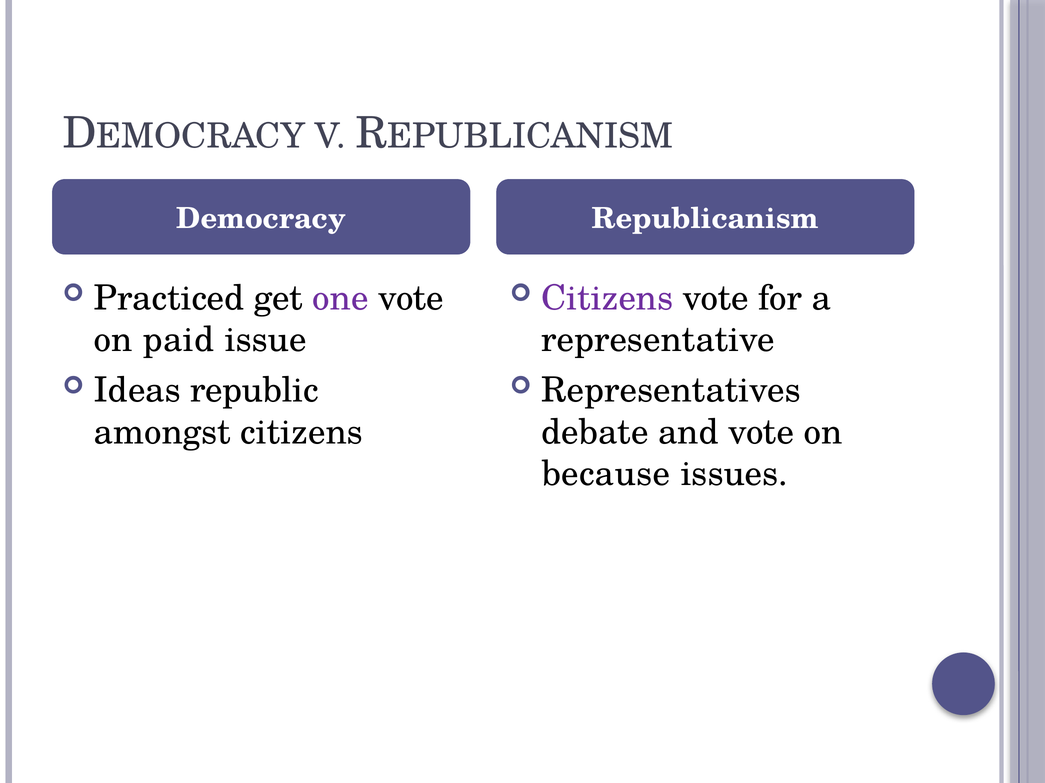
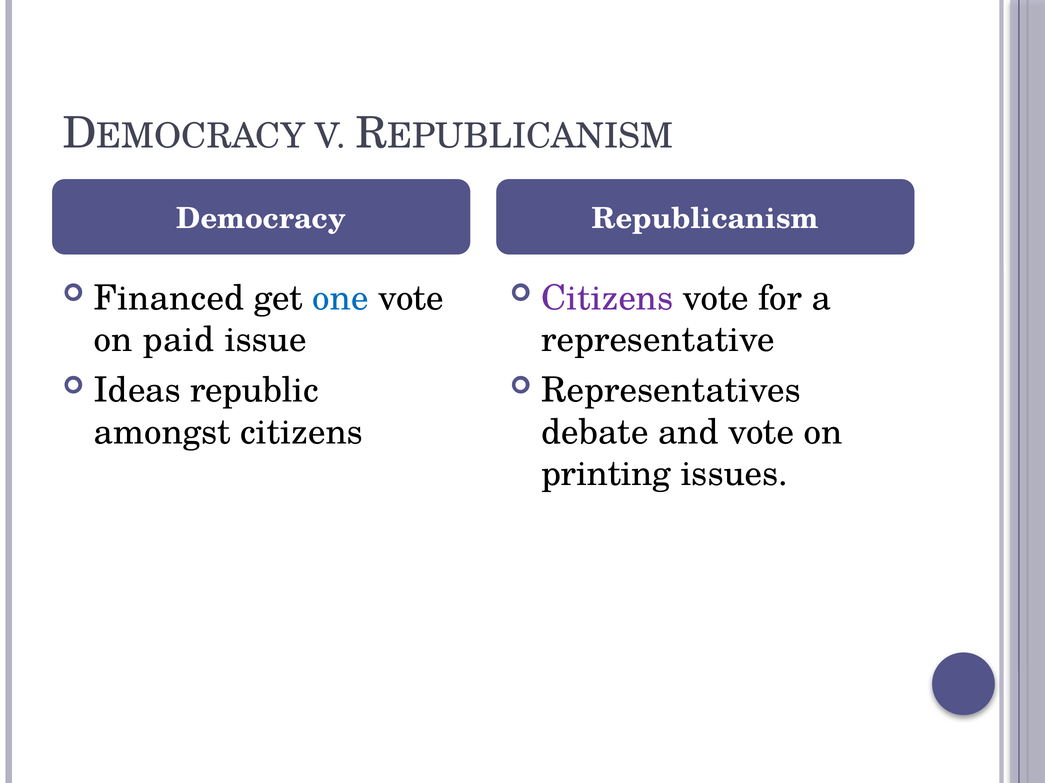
Practiced: Practiced -> Financed
one colour: purple -> blue
because: because -> printing
